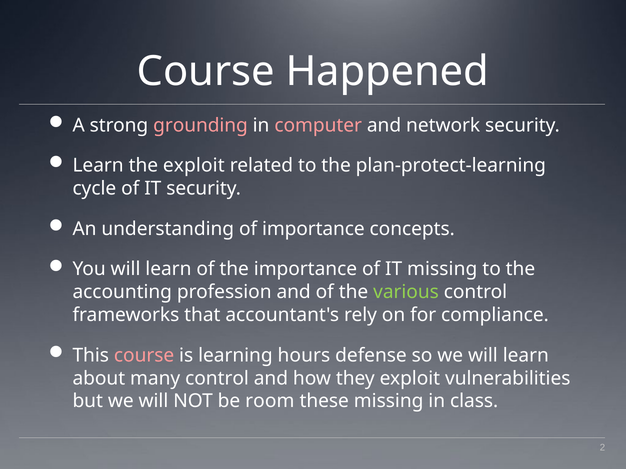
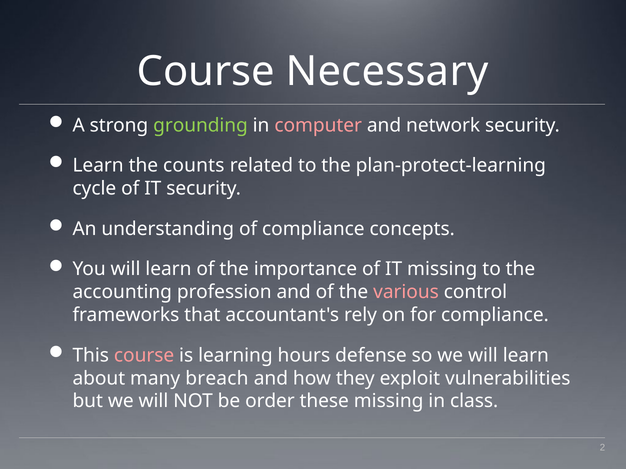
Happened: Happened -> Necessary
grounding colour: pink -> light green
the exploit: exploit -> counts
of importance: importance -> compliance
various colour: light green -> pink
many control: control -> breach
room: room -> order
